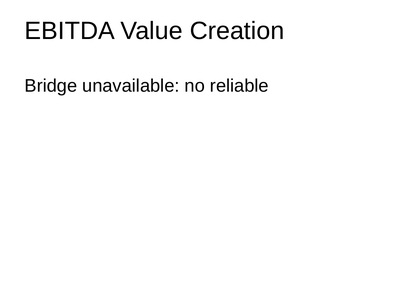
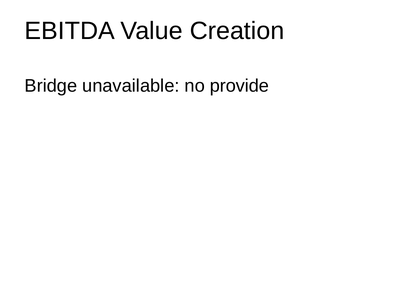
reliable: reliable -> provide
